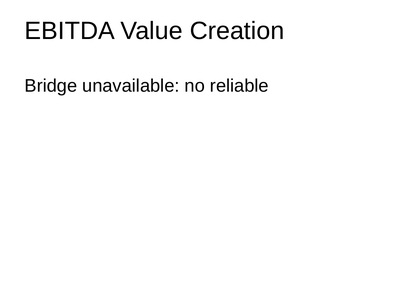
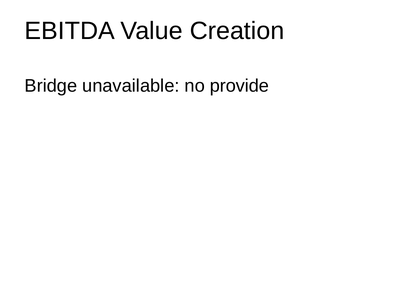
reliable: reliable -> provide
